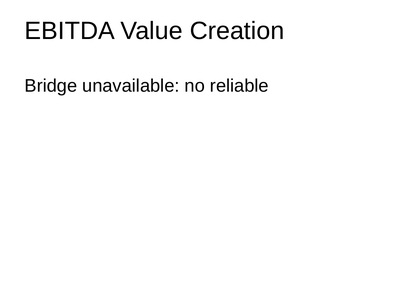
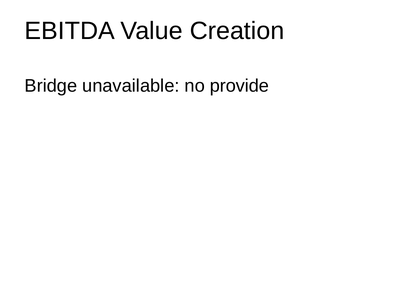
reliable: reliable -> provide
